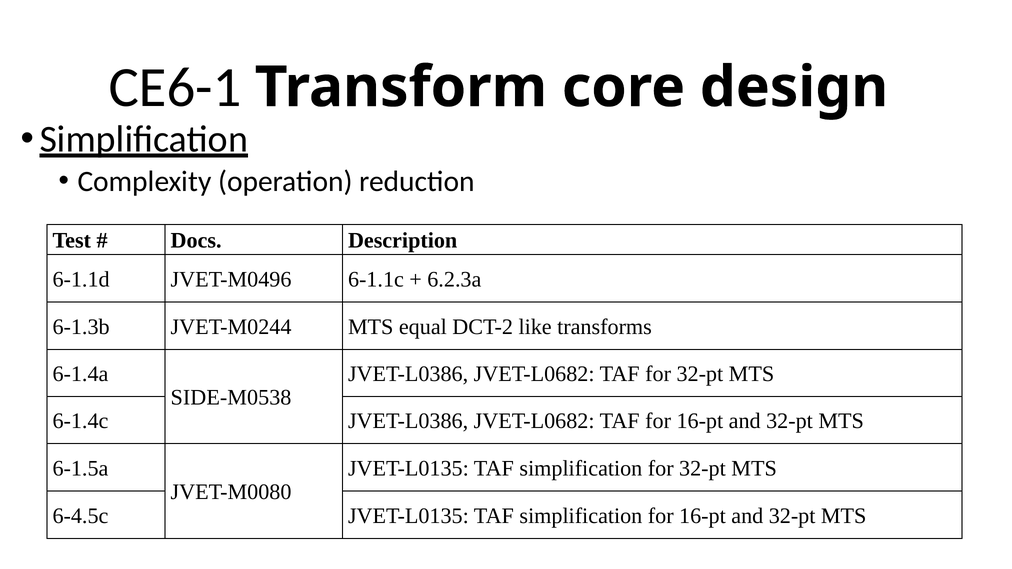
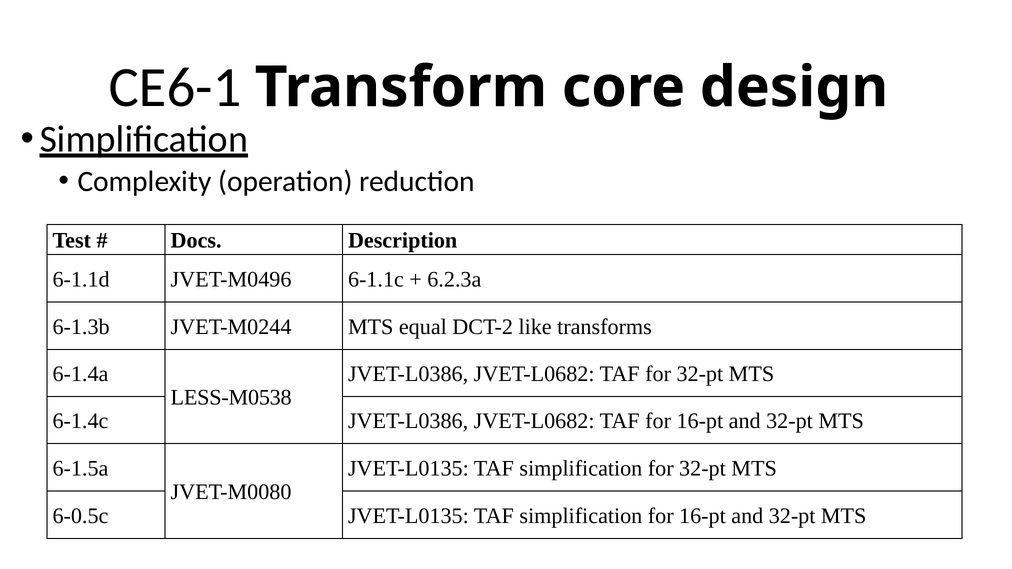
SIDE-M0538: SIDE-M0538 -> LESS-M0538
6-4.5c: 6-4.5c -> 6-0.5c
